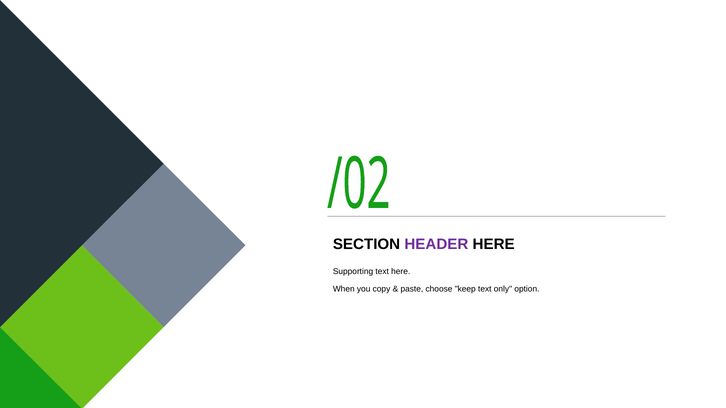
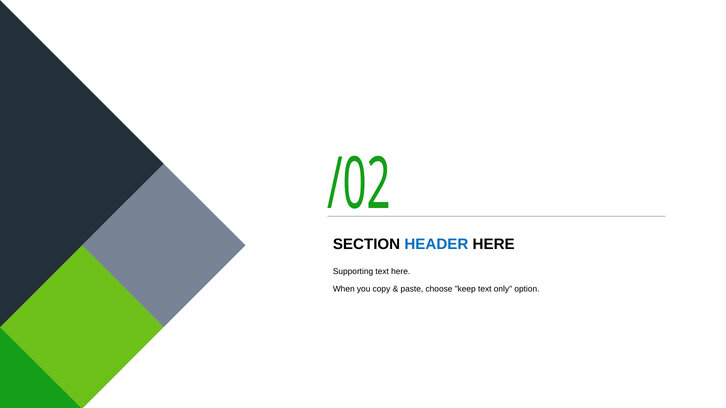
HEADER colour: purple -> blue
